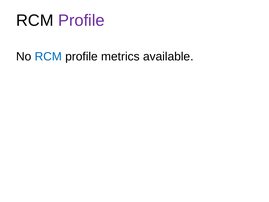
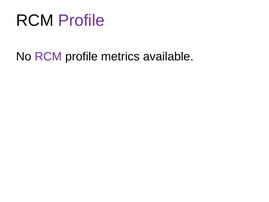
RCM at (48, 56) colour: blue -> purple
